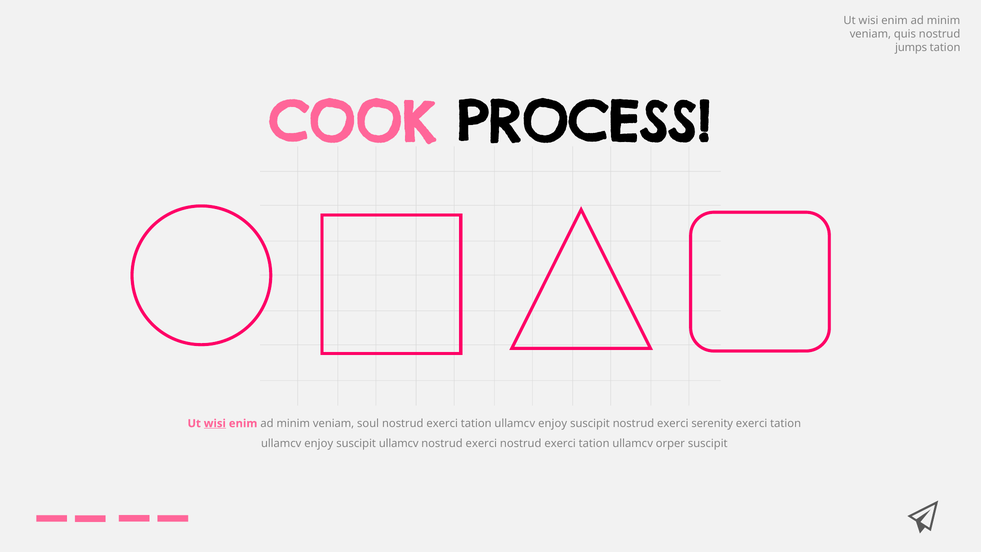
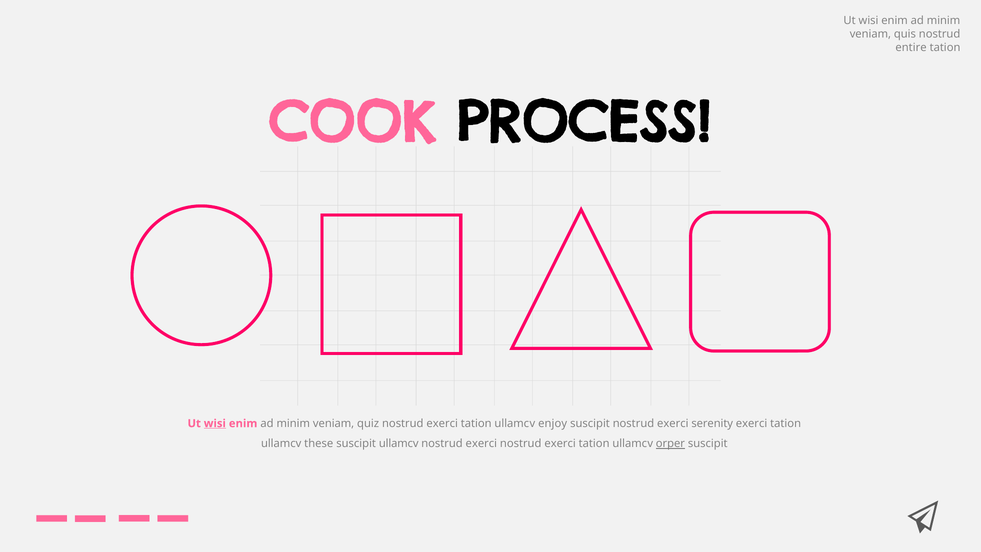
jumps: jumps -> entire
soul: soul -> quiz
enjoy at (319, 444): enjoy -> these
orper underline: none -> present
